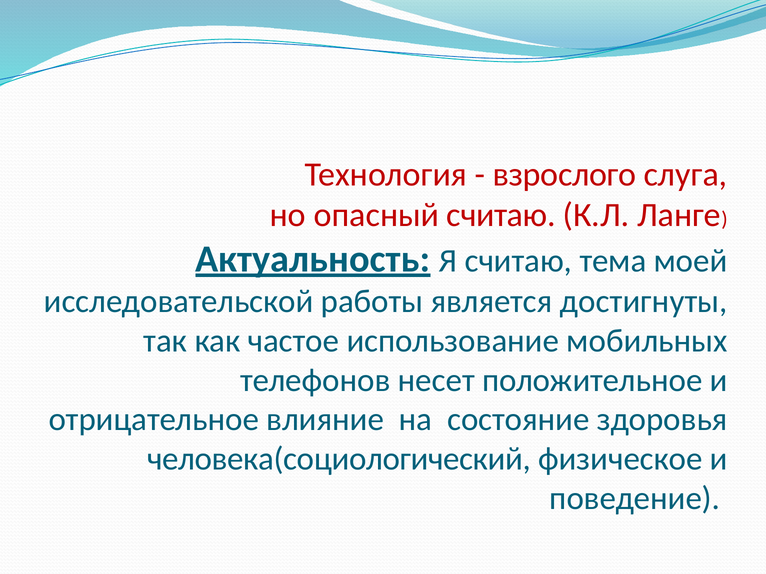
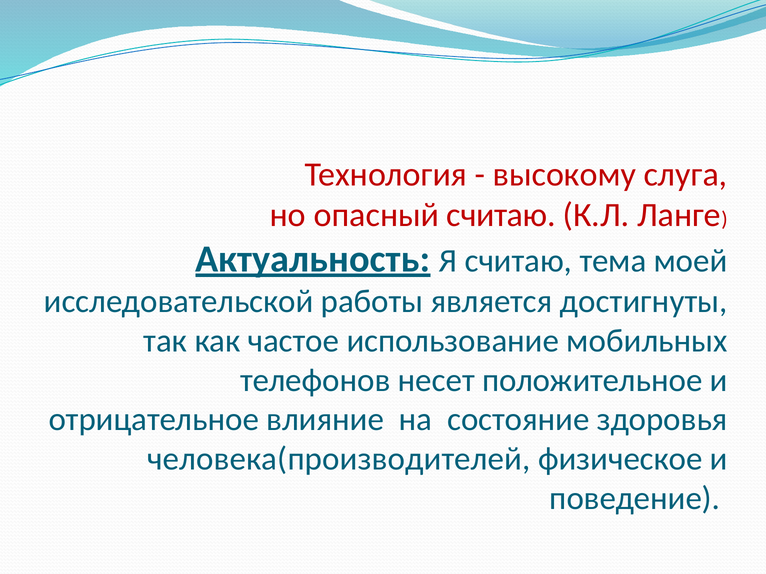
взрослого: взрослого -> высокому
человека(социологический: человека(социологический -> человека(производителей
